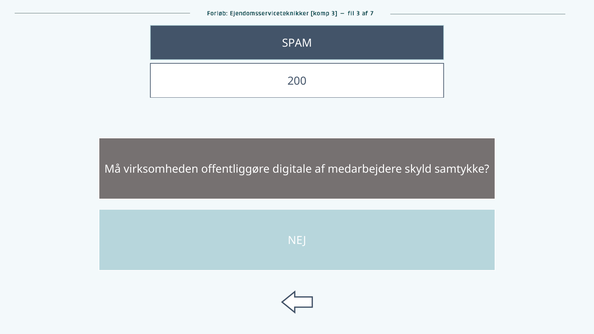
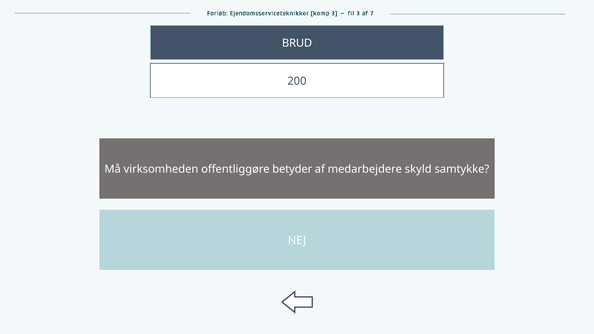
SPAM: SPAM -> BRUD
digitale: digitale -> betyder
